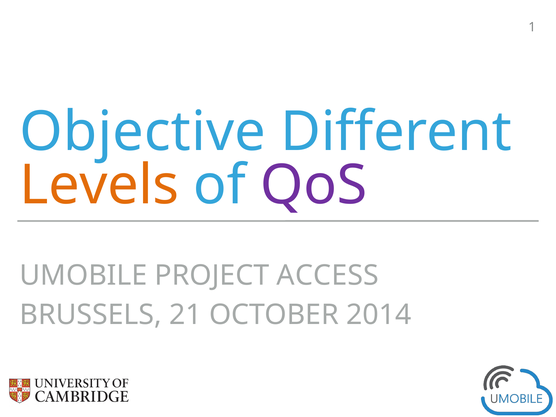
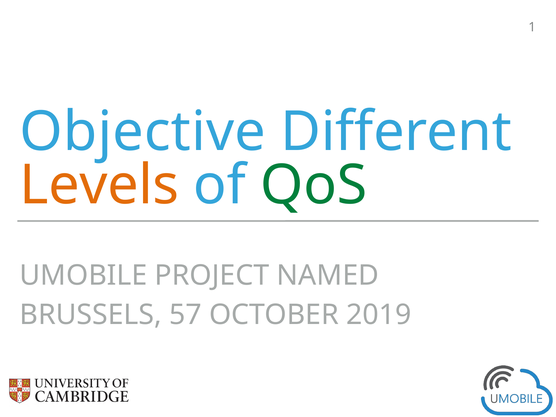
QoS colour: purple -> green
ACCESS: ACCESS -> NAMED
21: 21 -> 57
2014: 2014 -> 2019
